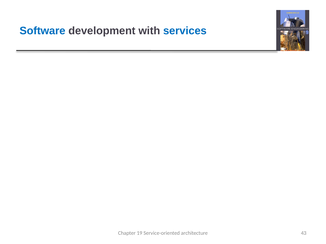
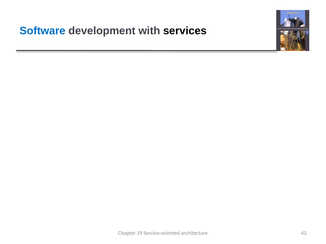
services at (185, 31) colour: blue -> black
